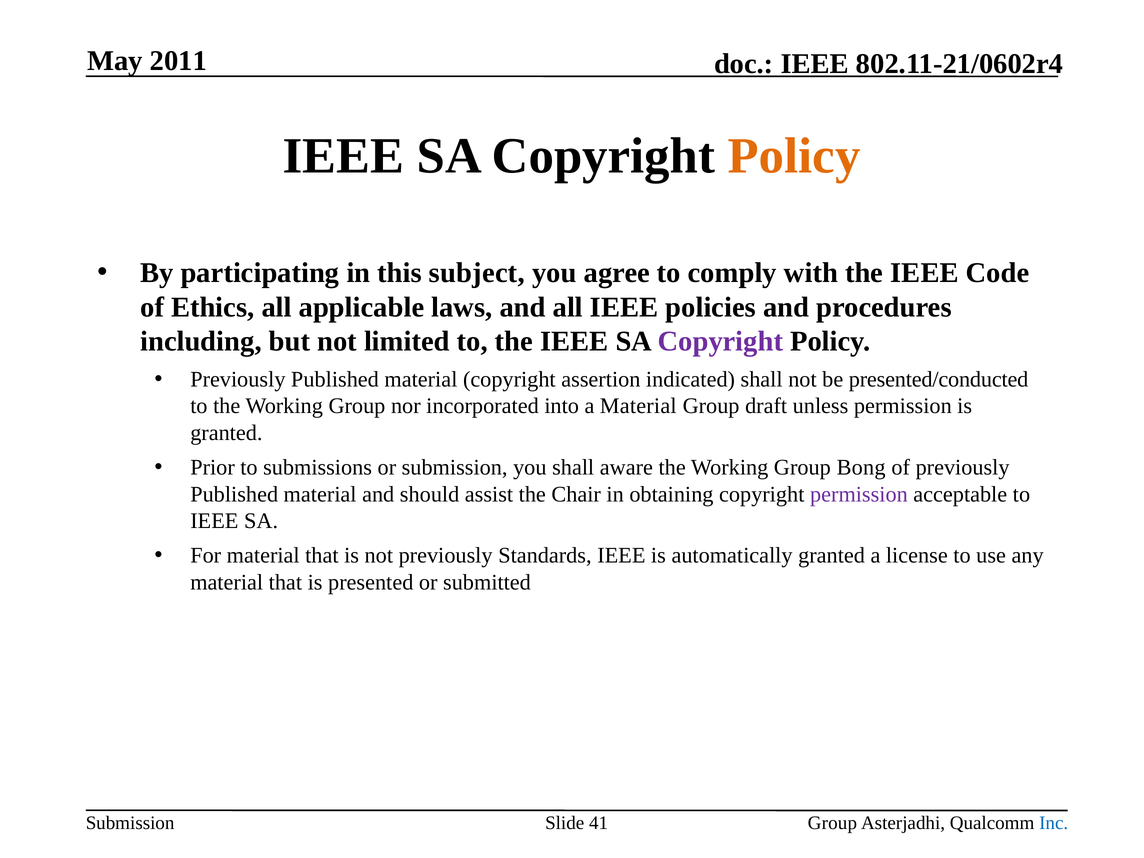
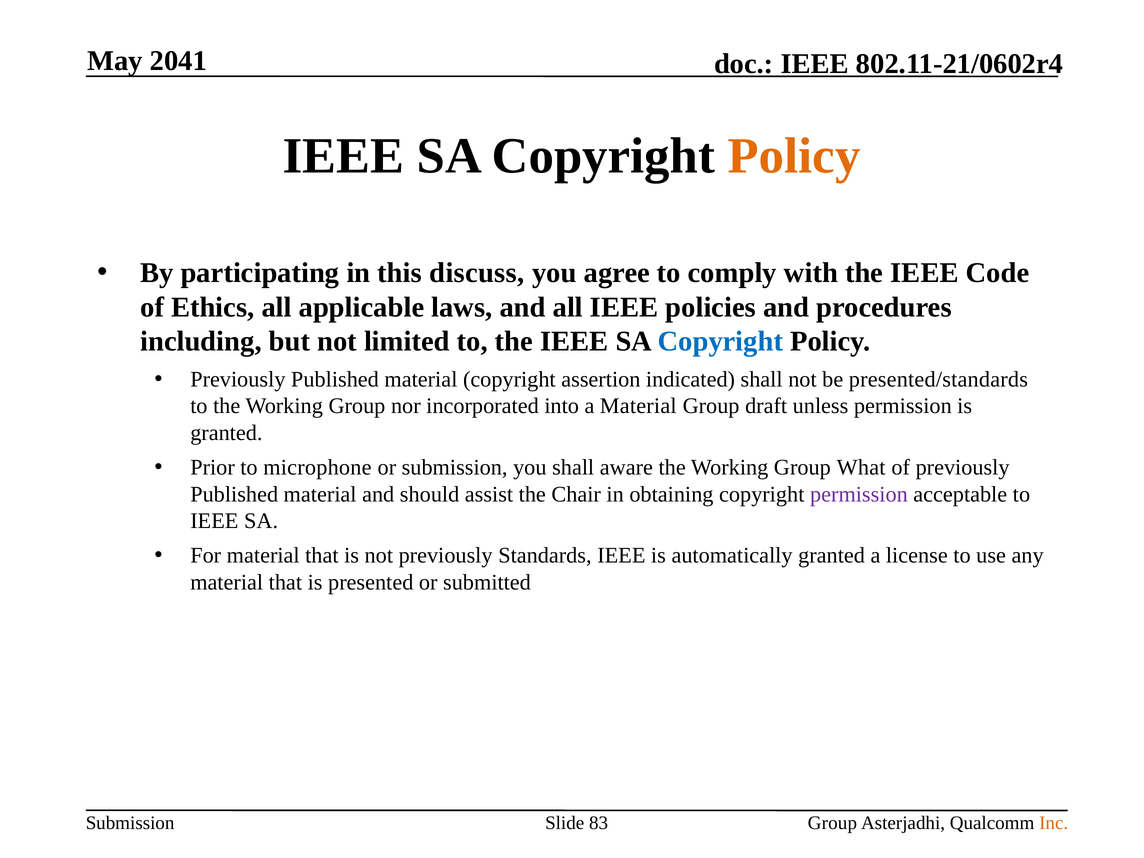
2011: 2011 -> 2041
subject: subject -> discuss
Copyright at (720, 341) colour: purple -> blue
presented/conducted: presented/conducted -> presented/standards
submissions: submissions -> microphone
Bong: Bong -> What
41: 41 -> 83
Inc colour: blue -> orange
